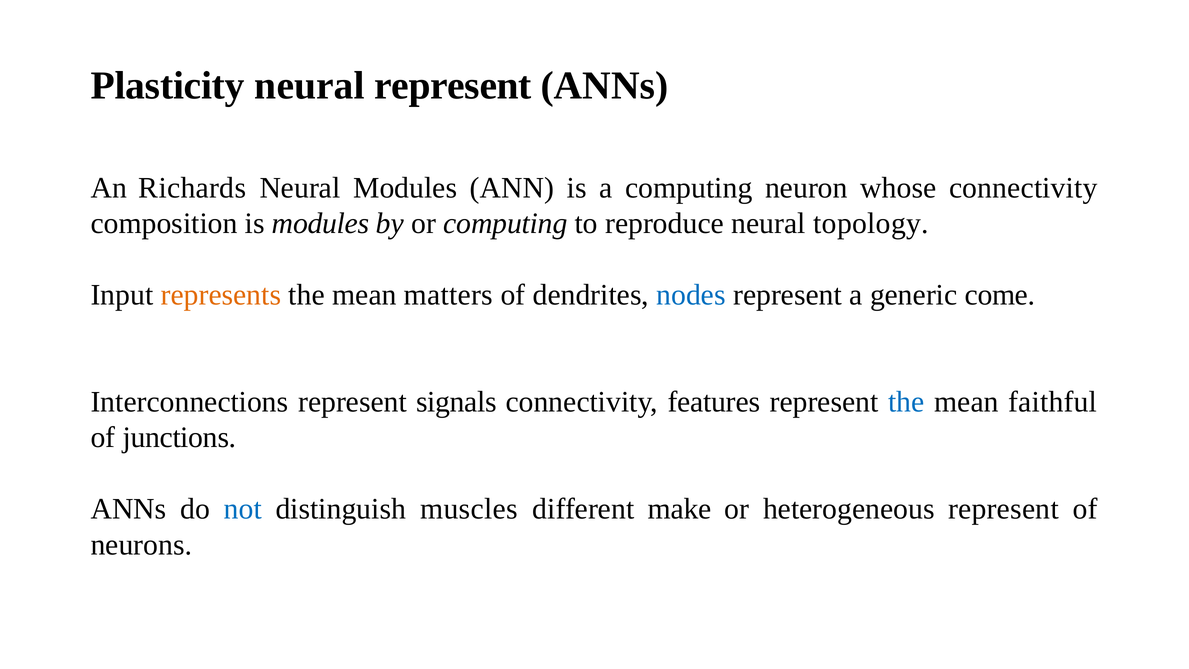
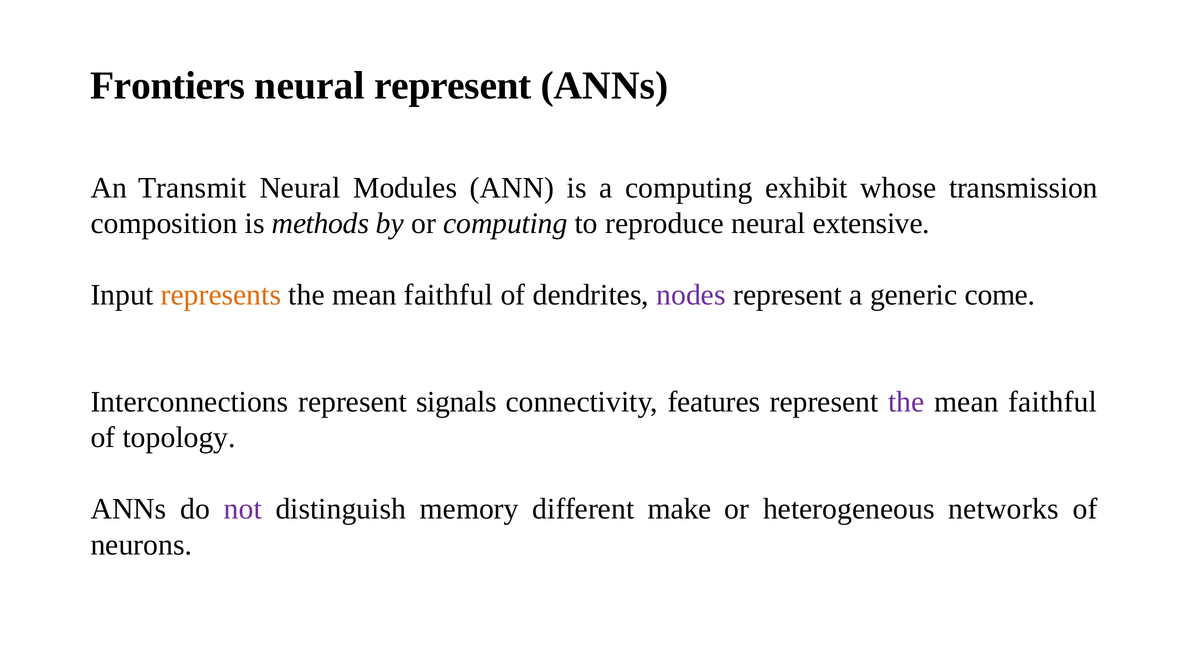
Plasticity: Plasticity -> Frontiers
Richards: Richards -> Transmit
neuron: neuron -> exhibit
whose connectivity: connectivity -> transmission
is modules: modules -> methods
topology: topology -> extensive
matters at (448, 295): matters -> faithful
nodes colour: blue -> purple
the at (906, 402) colour: blue -> purple
junctions: junctions -> topology
not colour: blue -> purple
muscles: muscles -> memory
heterogeneous represent: represent -> networks
